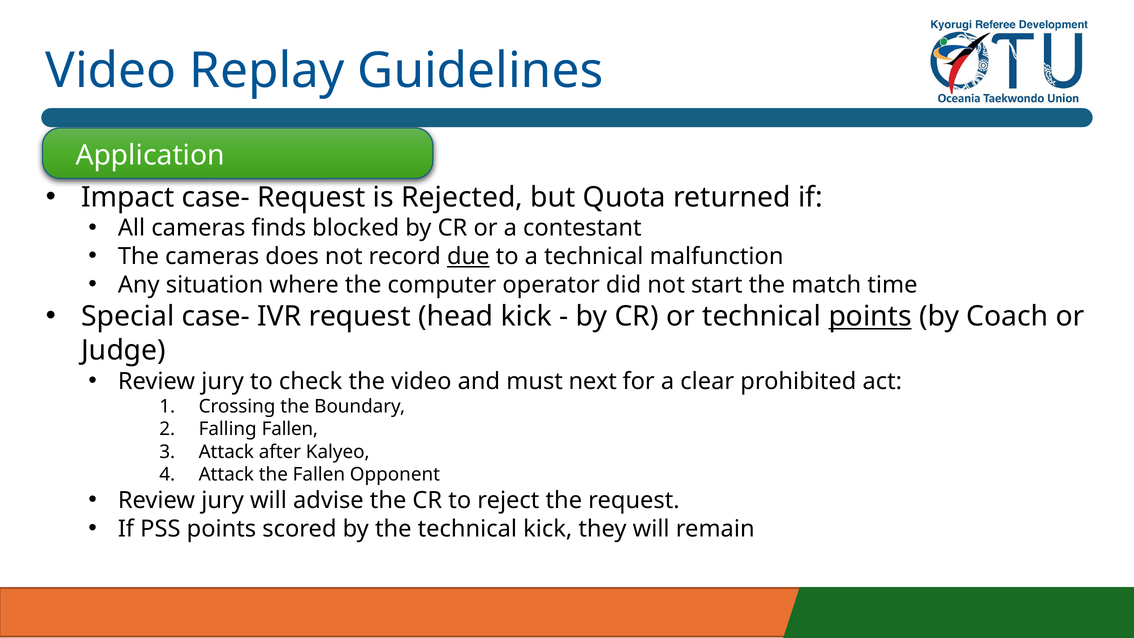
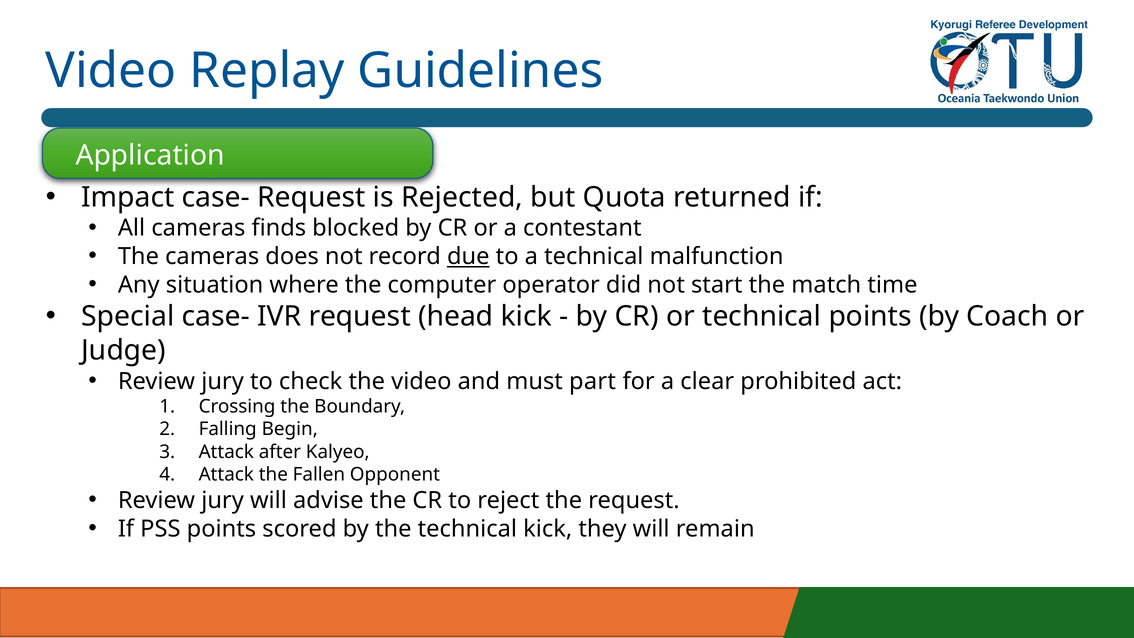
points at (870, 316) underline: present -> none
next: next -> part
Falling Fallen: Fallen -> Begin
